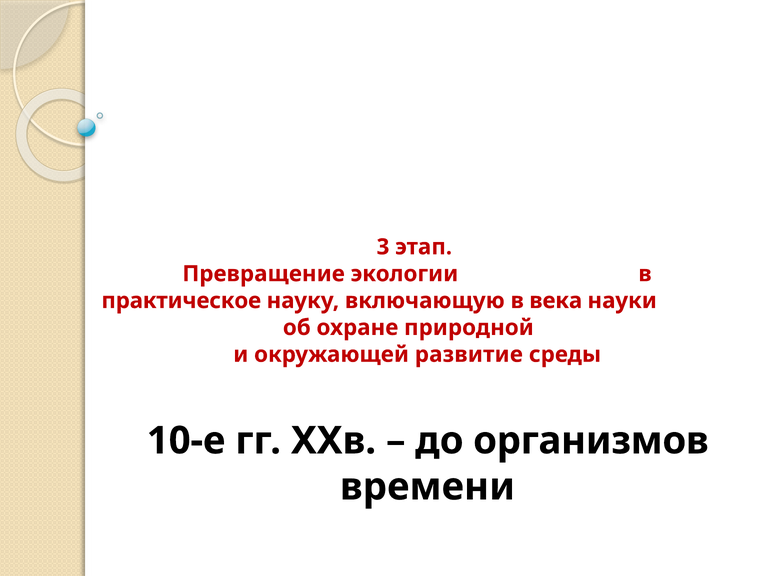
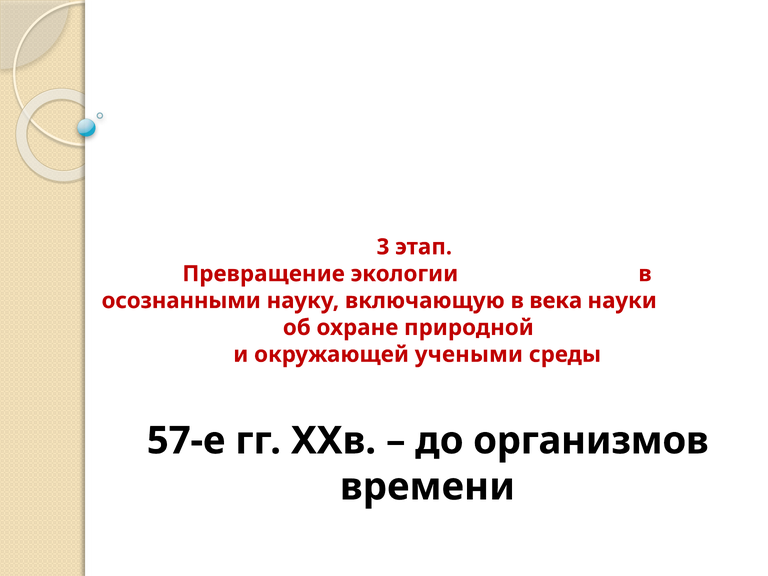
практическое: практическое -> осознанными
развитие: развитие -> учеными
10-е: 10-е -> 57-е
